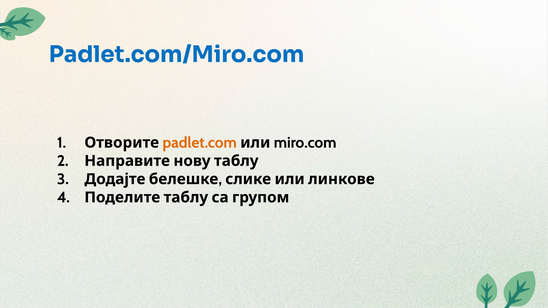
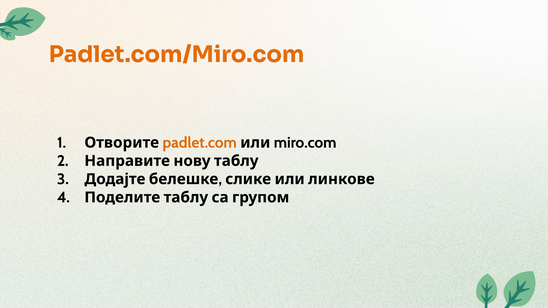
Padlet.com/Miro.com colour: blue -> orange
